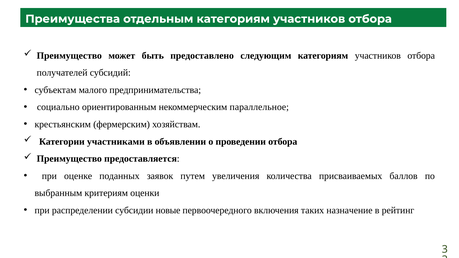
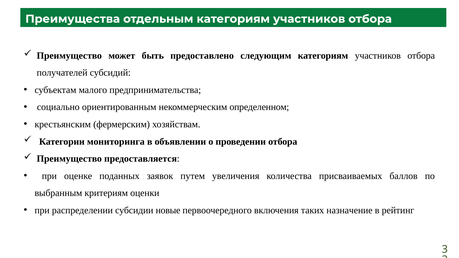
параллельное: параллельное -> определенном
участниками: участниками -> мониторинга
